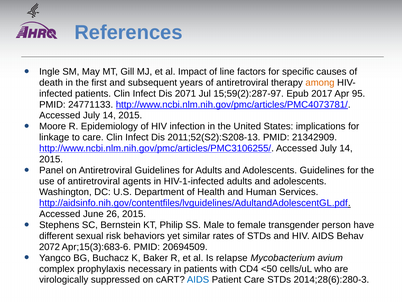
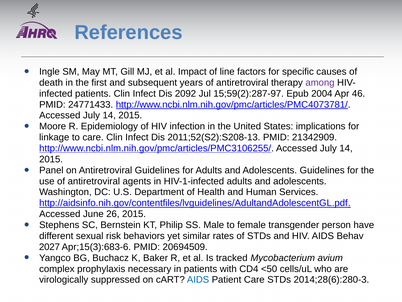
among colour: orange -> purple
2071: 2071 -> 2092
2017: 2017 -> 2004
95: 95 -> 46
24771133: 24771133 -> 24771433
2072: 2072 -> 2027
relapse: relapse -> tracked
